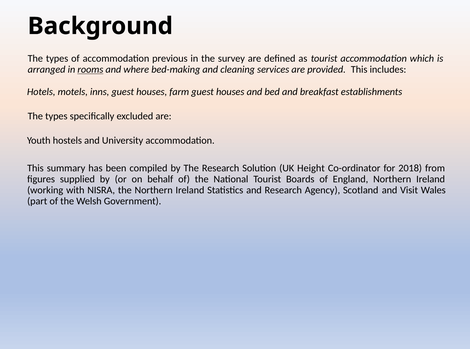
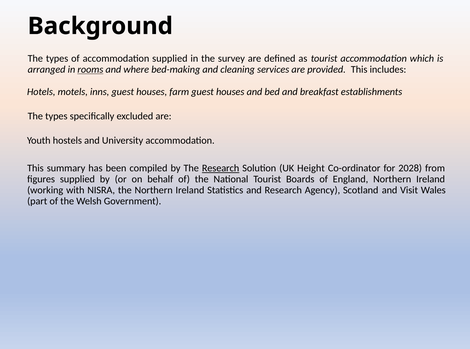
accommodation previous: previous -> supplied
Research at (221, 168) underline: none -> present
2018: 2018 -> 2028
